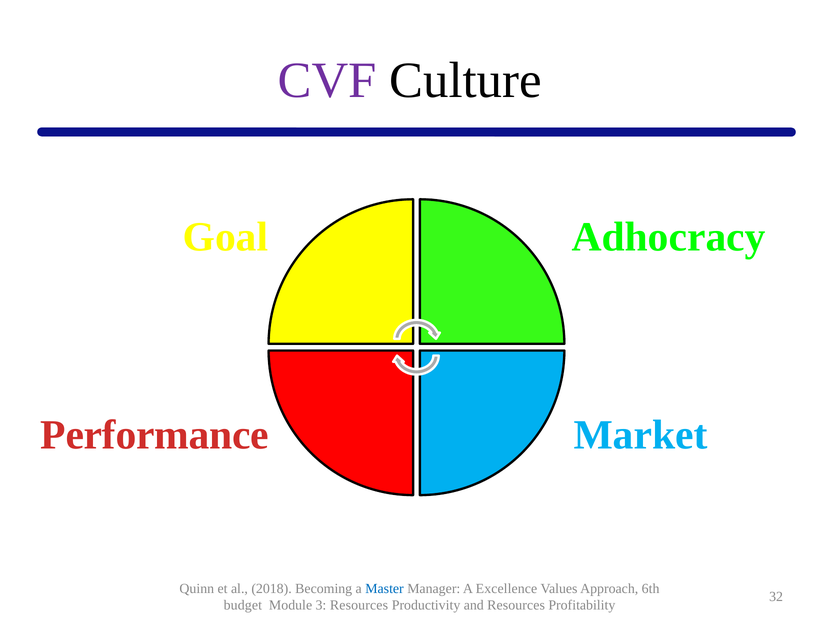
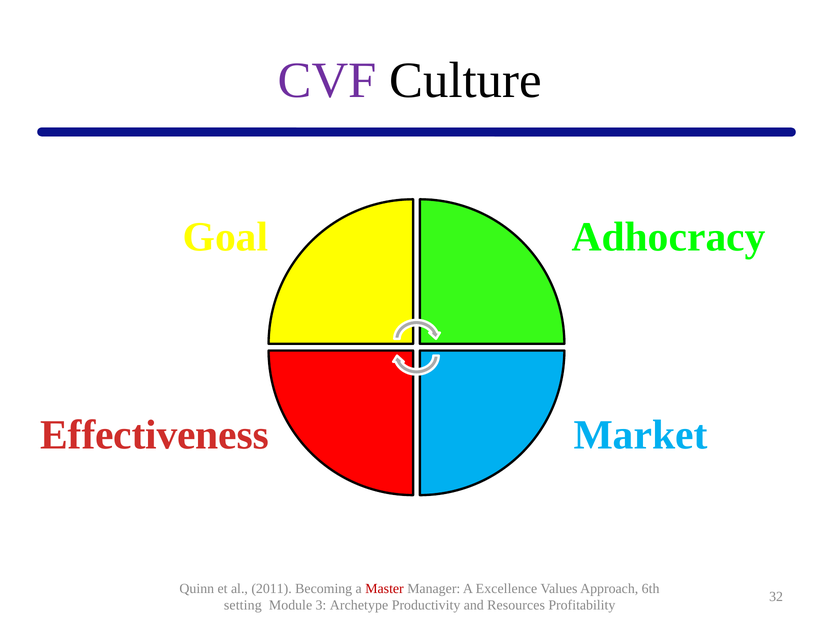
Performance: Performance -> Effectiveness
2018: 2018 -> 2011
Master colour: blue -> red
budget: budget -> setting
3 Resources: Resources -> Archetype
